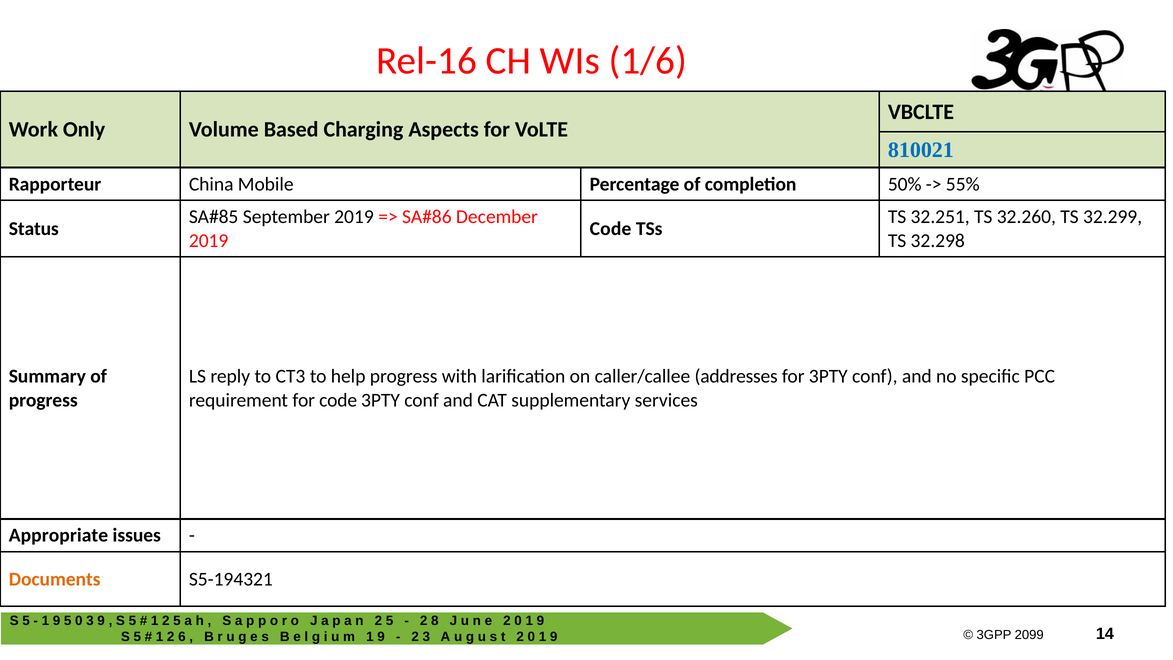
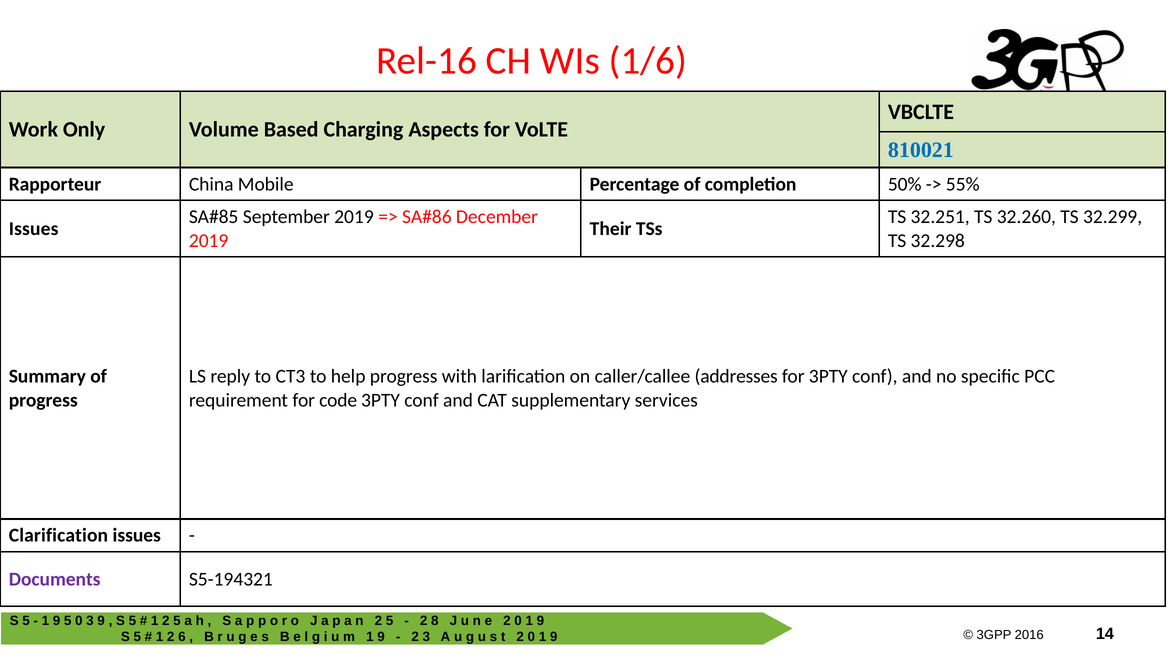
Status at (34, 229): Status -> Issues
Code at (611, 229): Code -> Their
Appropriate: Appropriate -> Clarification
Documents colour: orange -> purple
2099: 2099 -> 2016
